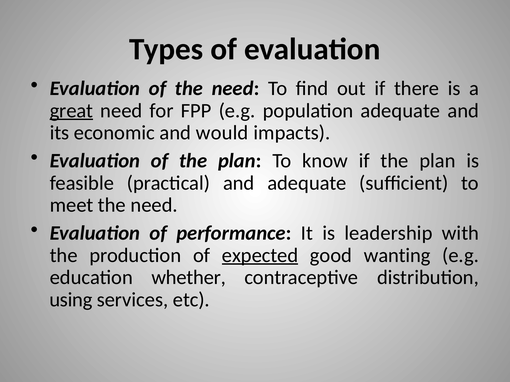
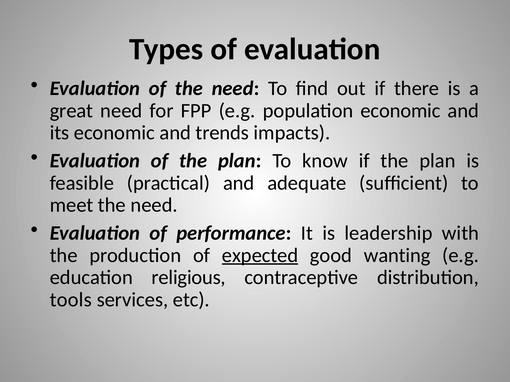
great underline: present -> none
population adequate: adequate -> economic
would: would -> trends
whether: whether -> religious
using: using -> tools
